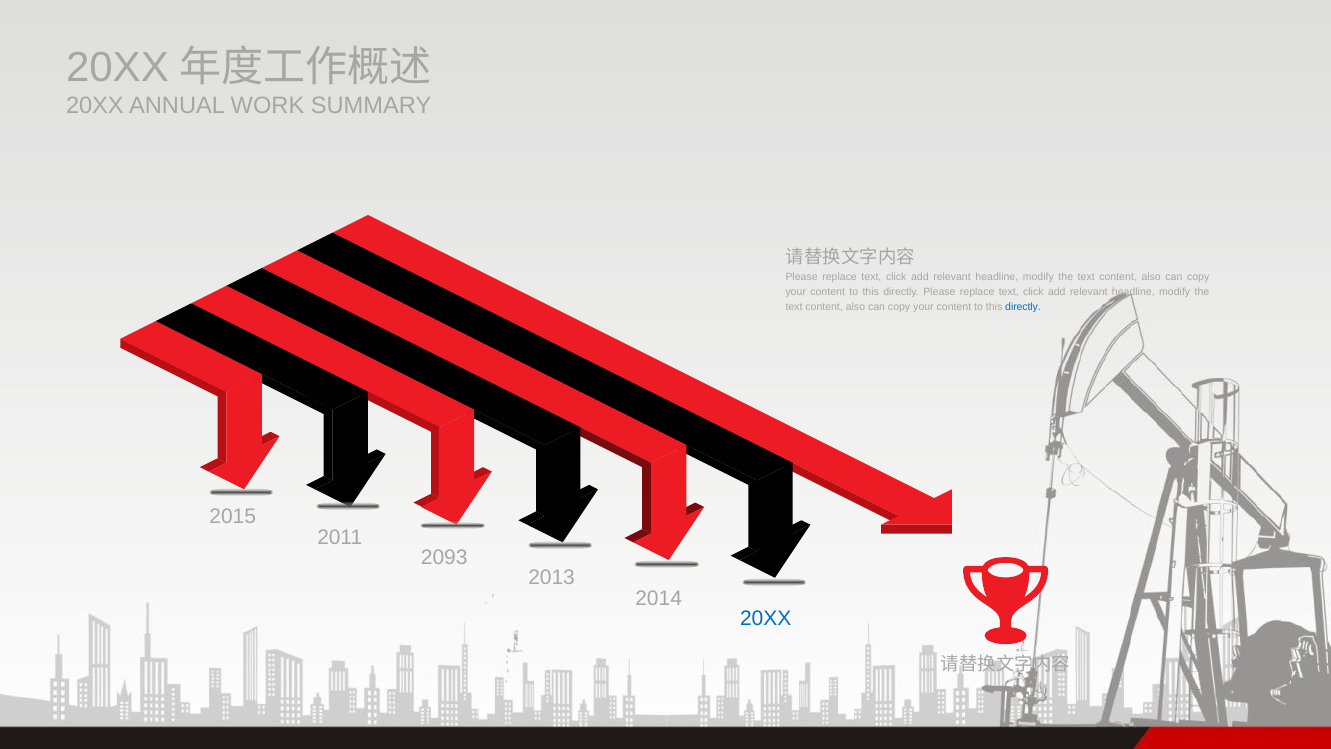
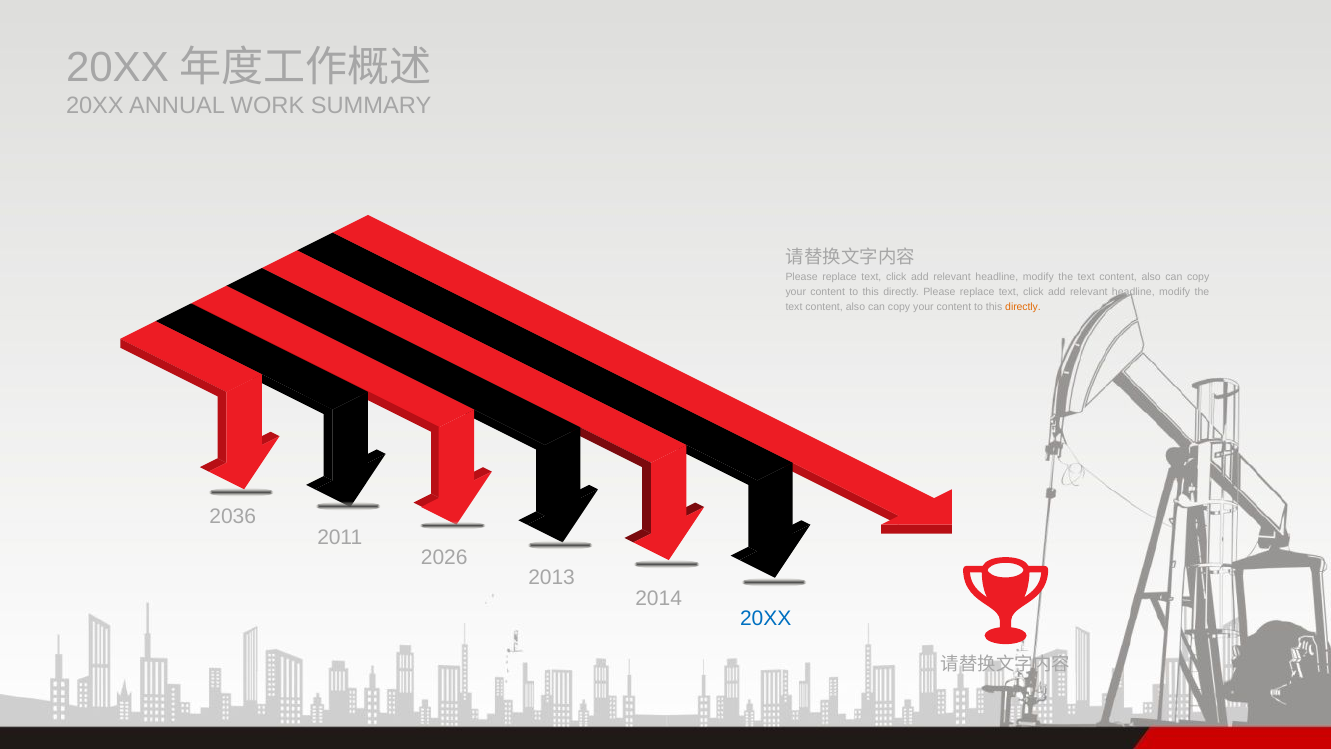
directly at (1023, 307) colour: blue -> orange
2015: 2015 -> 2036
2093: 2093 -> 2026
